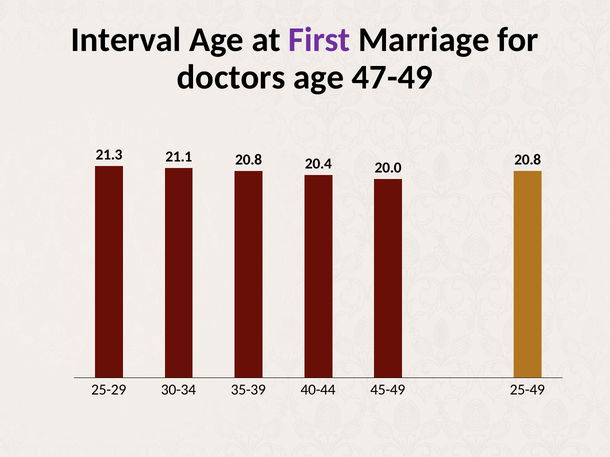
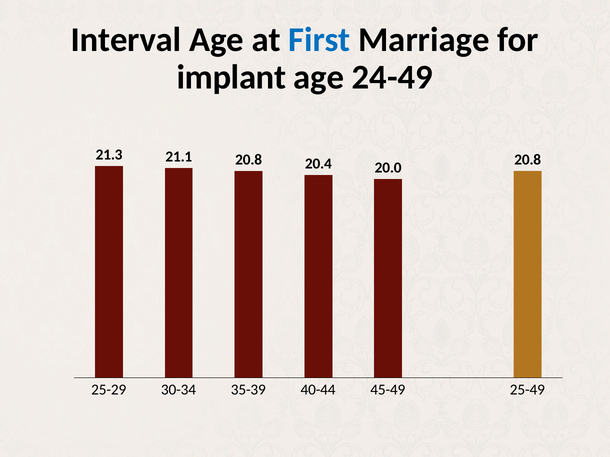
First colour: purple -> blue
doctors: doctors -> implant
47-49: 47-49 -> 24-49
